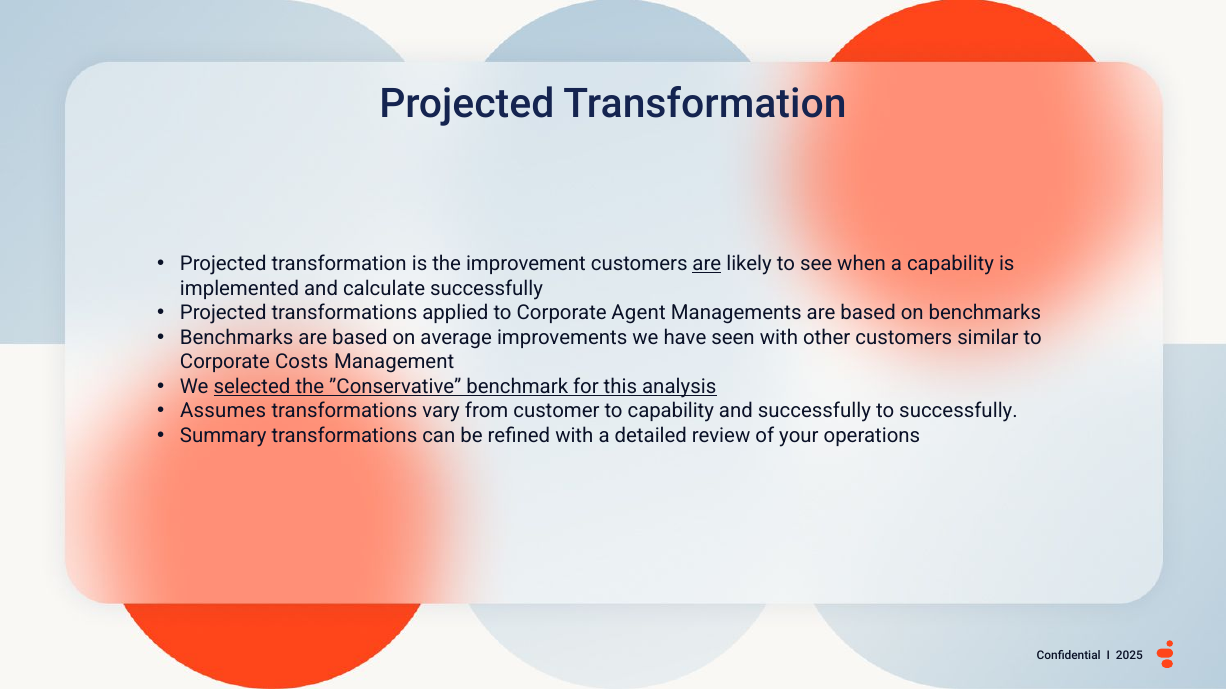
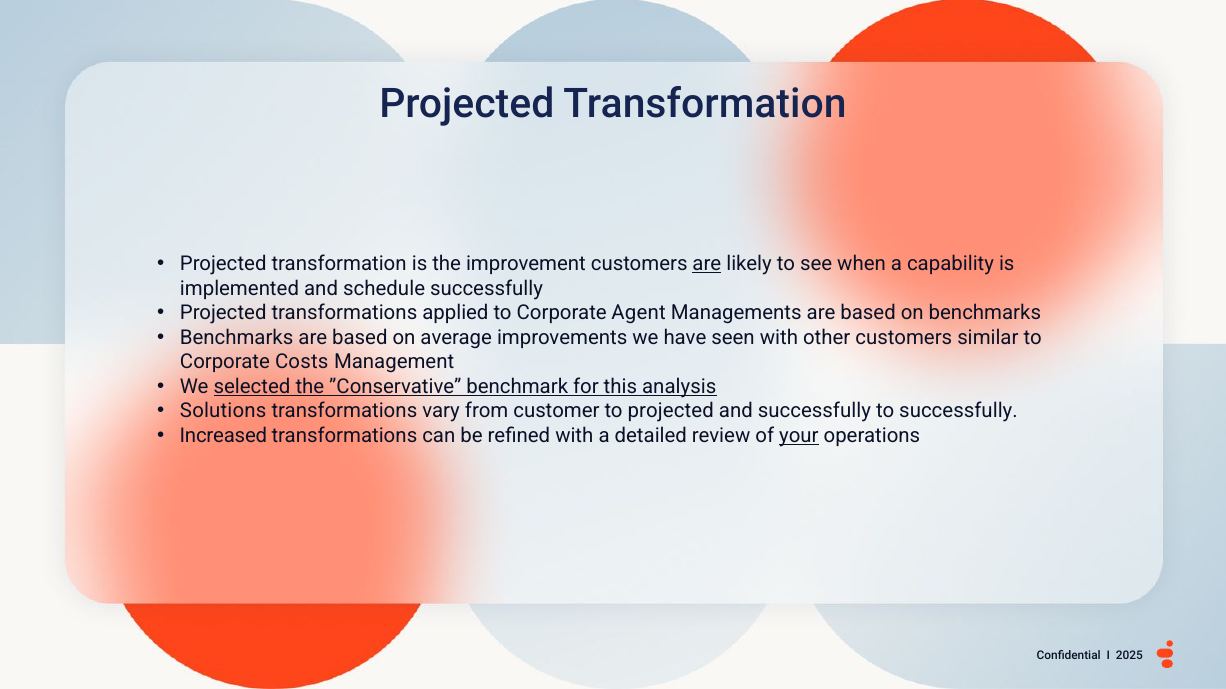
calculate: calculate -> schedule
Assumes: Assumes -> Solutions
to capability: capability -> projected
Summary: Summary -> Increased
your underline: none -> present
